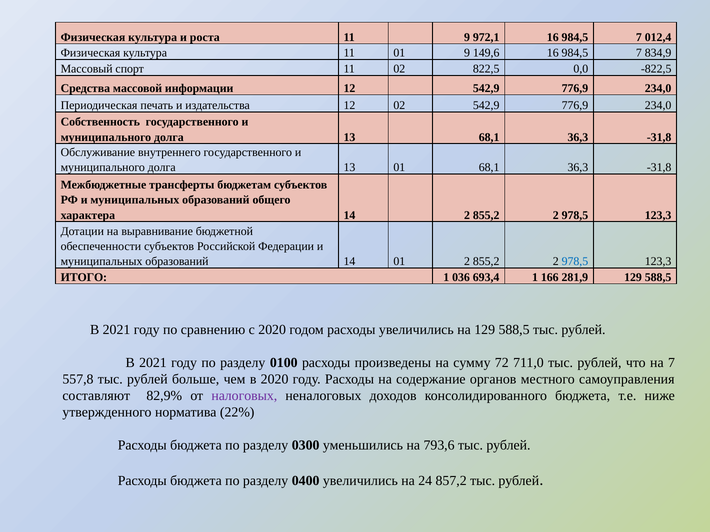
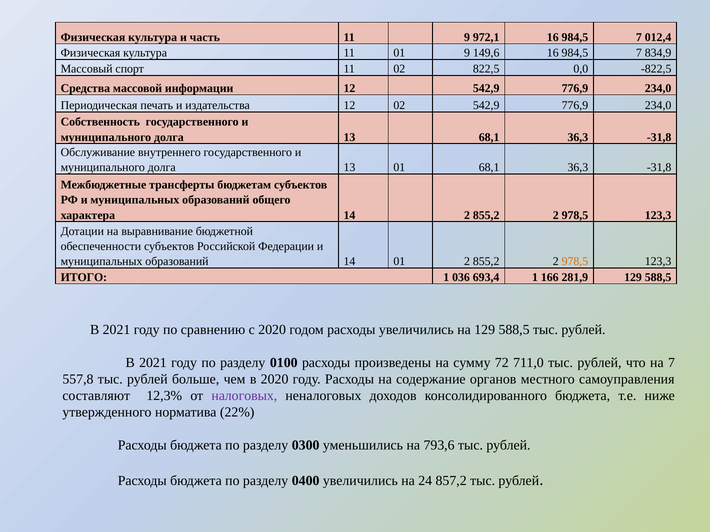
роста: роста -> часть
978,5 at (575, 262) colour: blue -> orange
82,9%: 82,9% -> 12,3%
